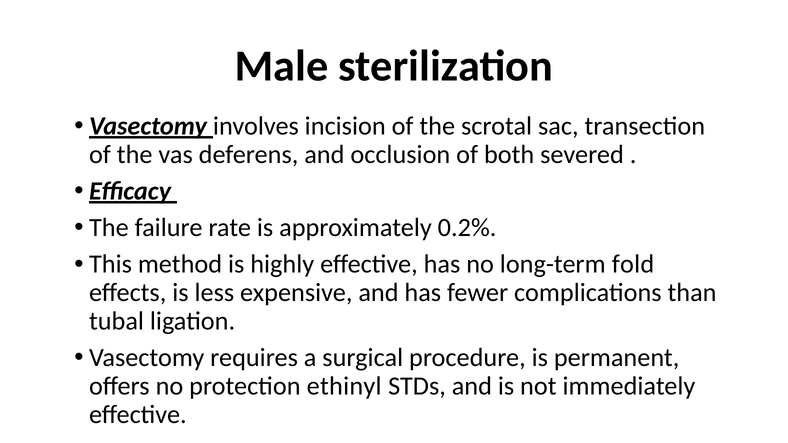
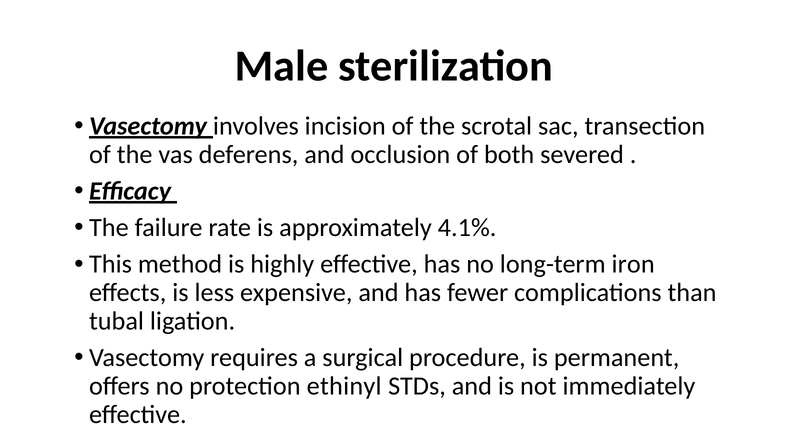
0.2%: 0.2% -> 4.1%
fold: fold -> iron
